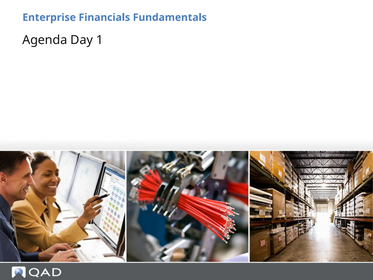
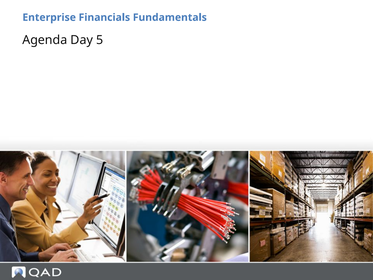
1: 1 -> 5
